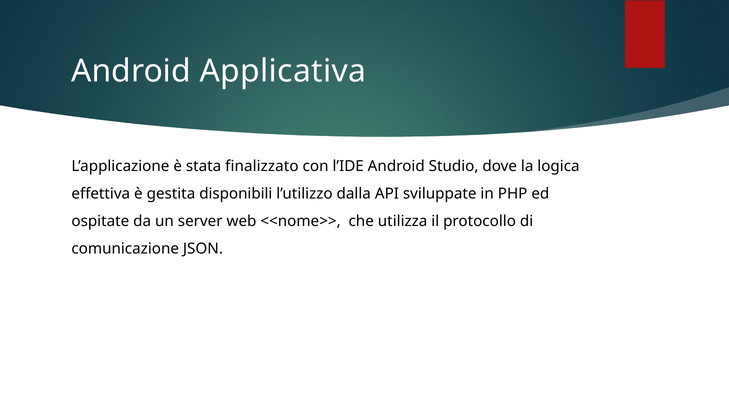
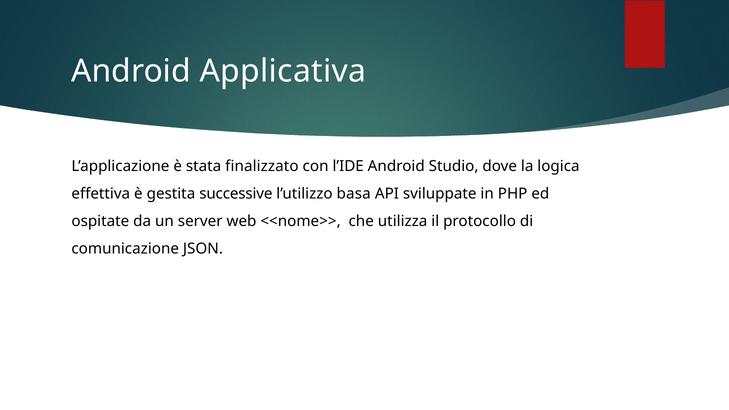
disponibili: disponibili -> successive
dalla: dalla -> basa
